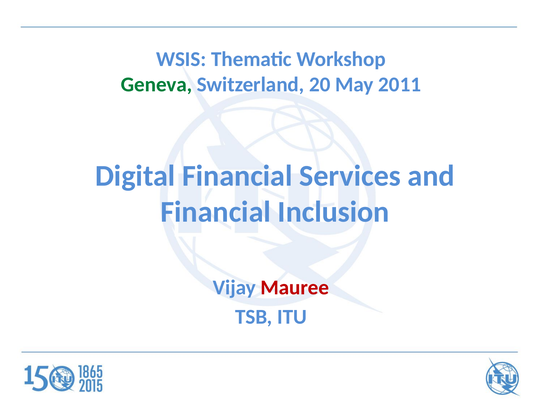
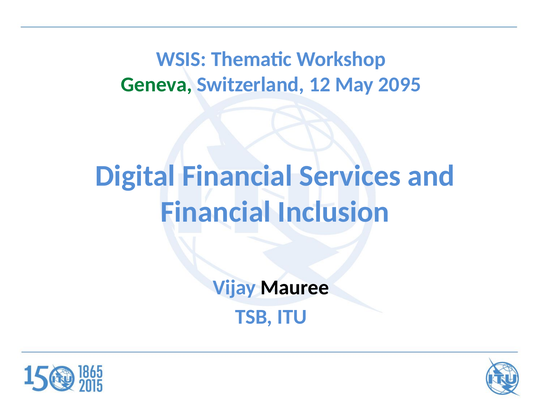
20: 20 -> 12
2011: 2011 -> 2095
Mauree colour: red -> black
